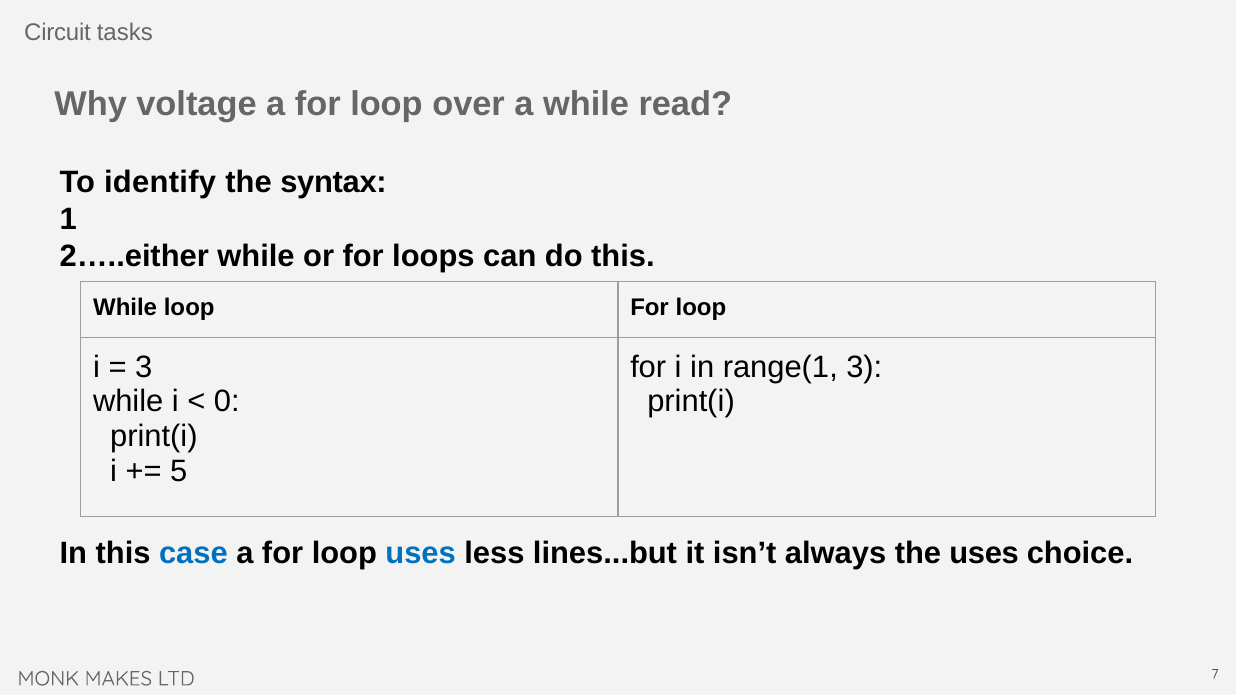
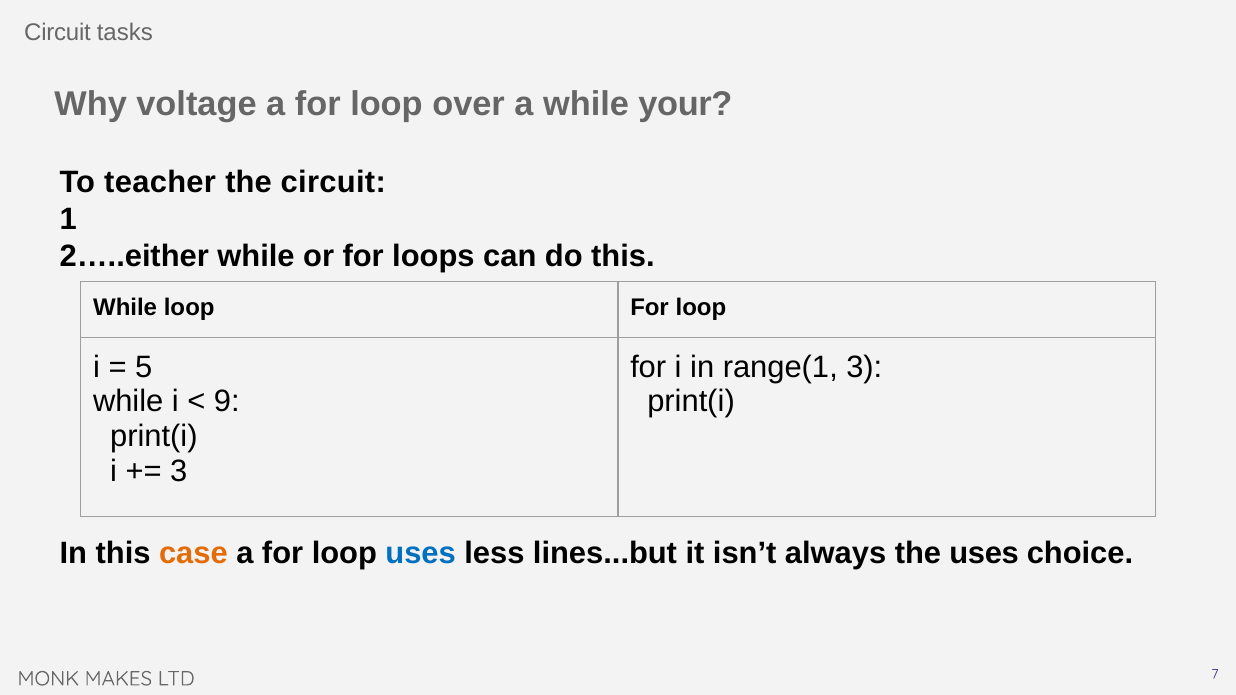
read: read -> your
identify: identify -> teacher
the syntax: syntax -> circuit
3 at (144, 367): 3 -> 5
0: 0 -> 9
5 at (179, 471): 5 -> 3
case colour: blue -> orange
